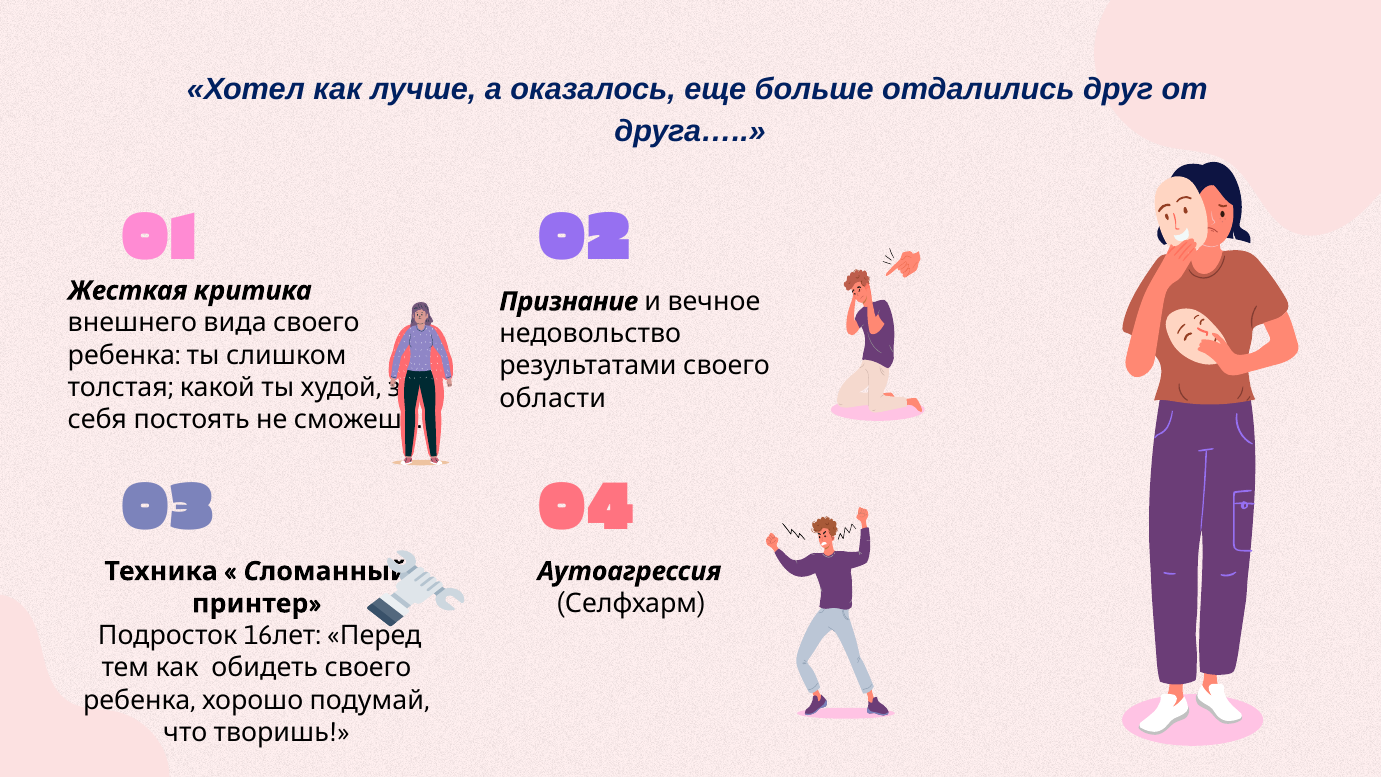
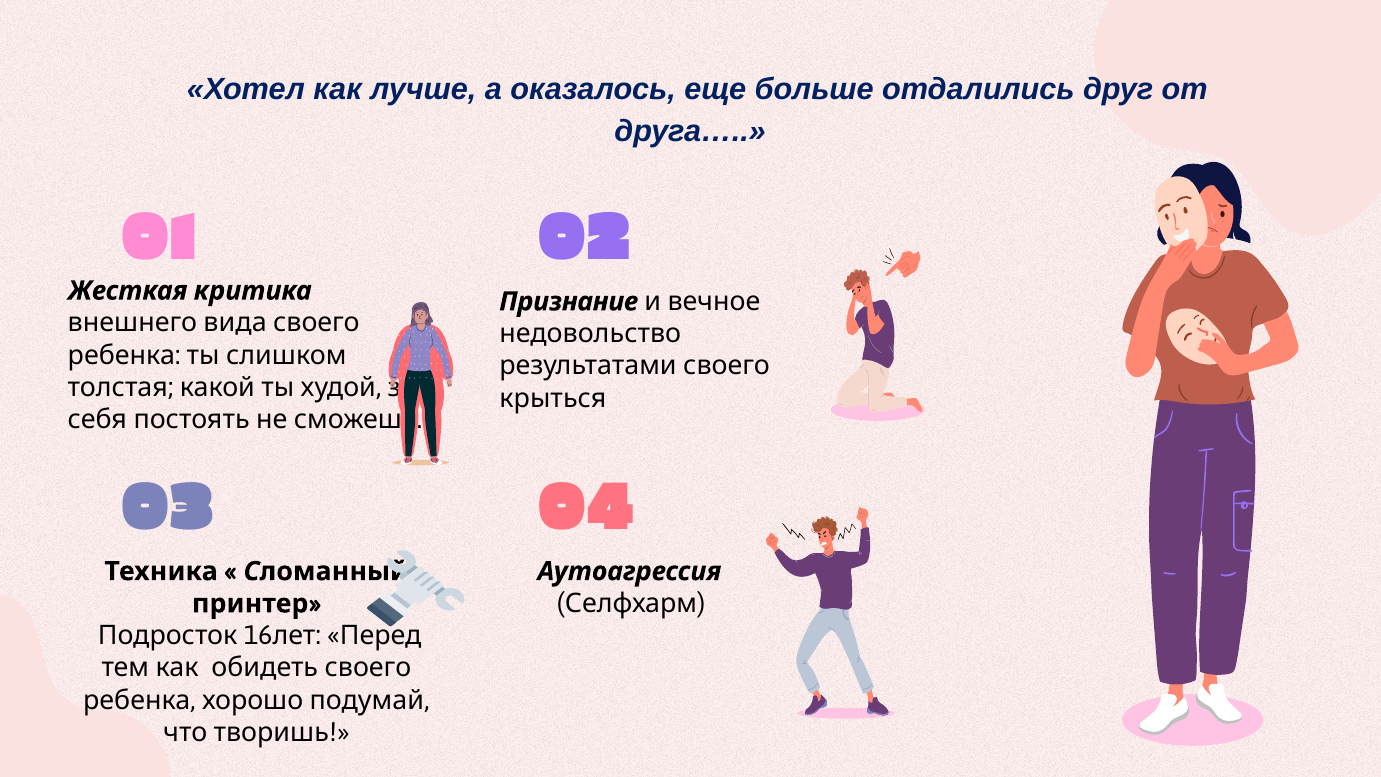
области: области -> крыться
